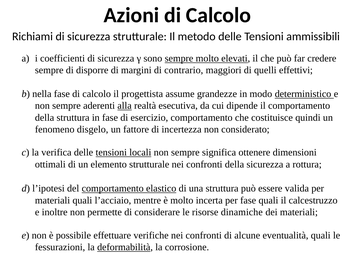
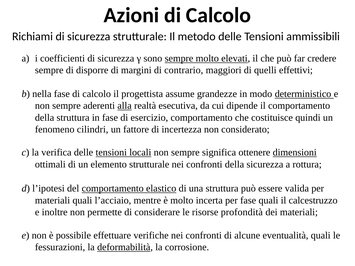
disgelo: disgelo -> cilindri
dimensioni underline: none -> present
dinamiche: dinamiche -> profondità
